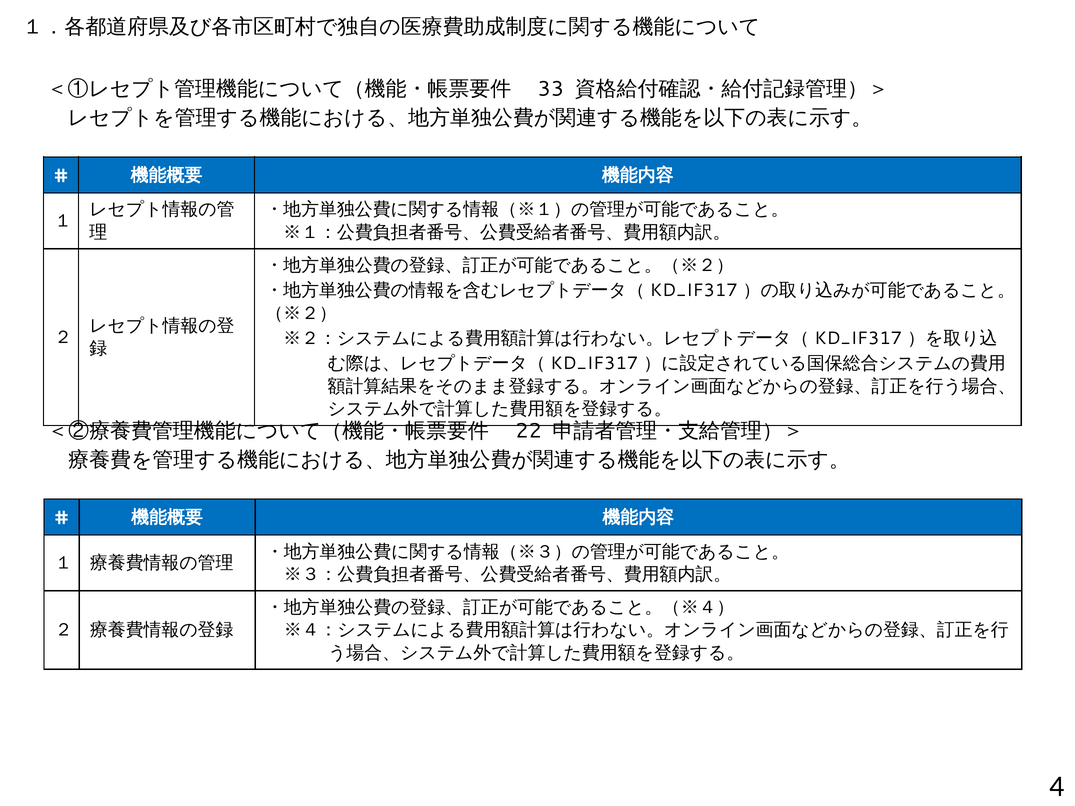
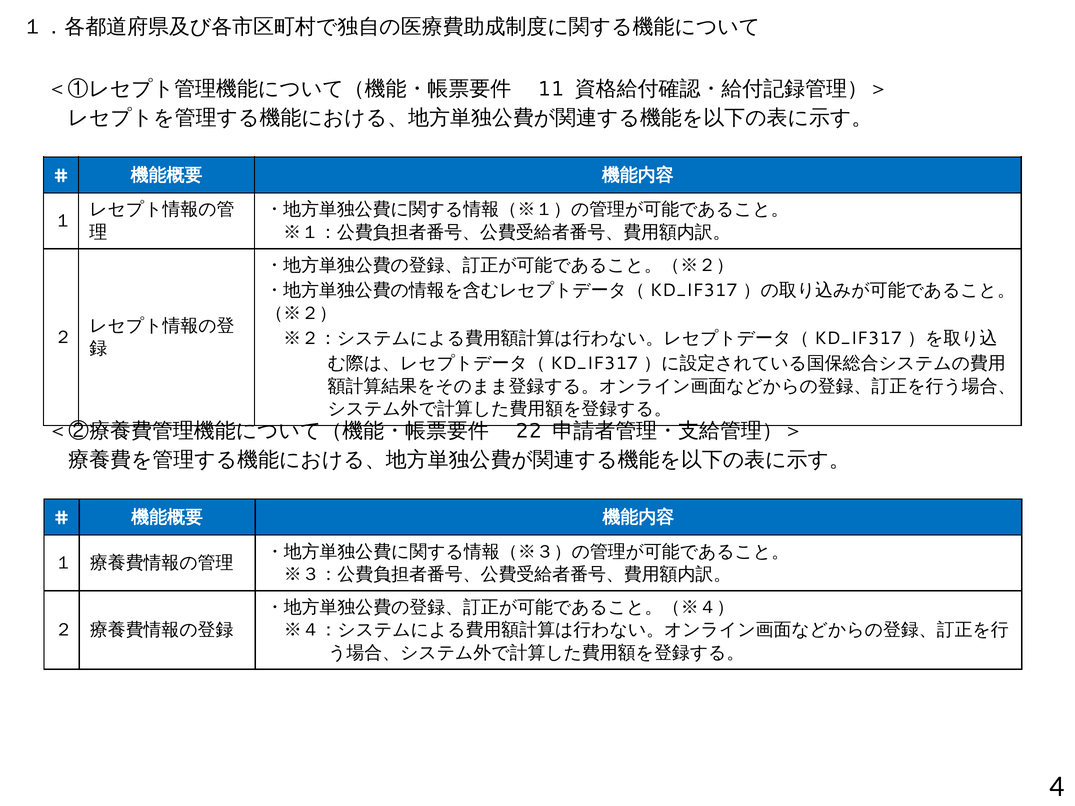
33: 33 -> 11
